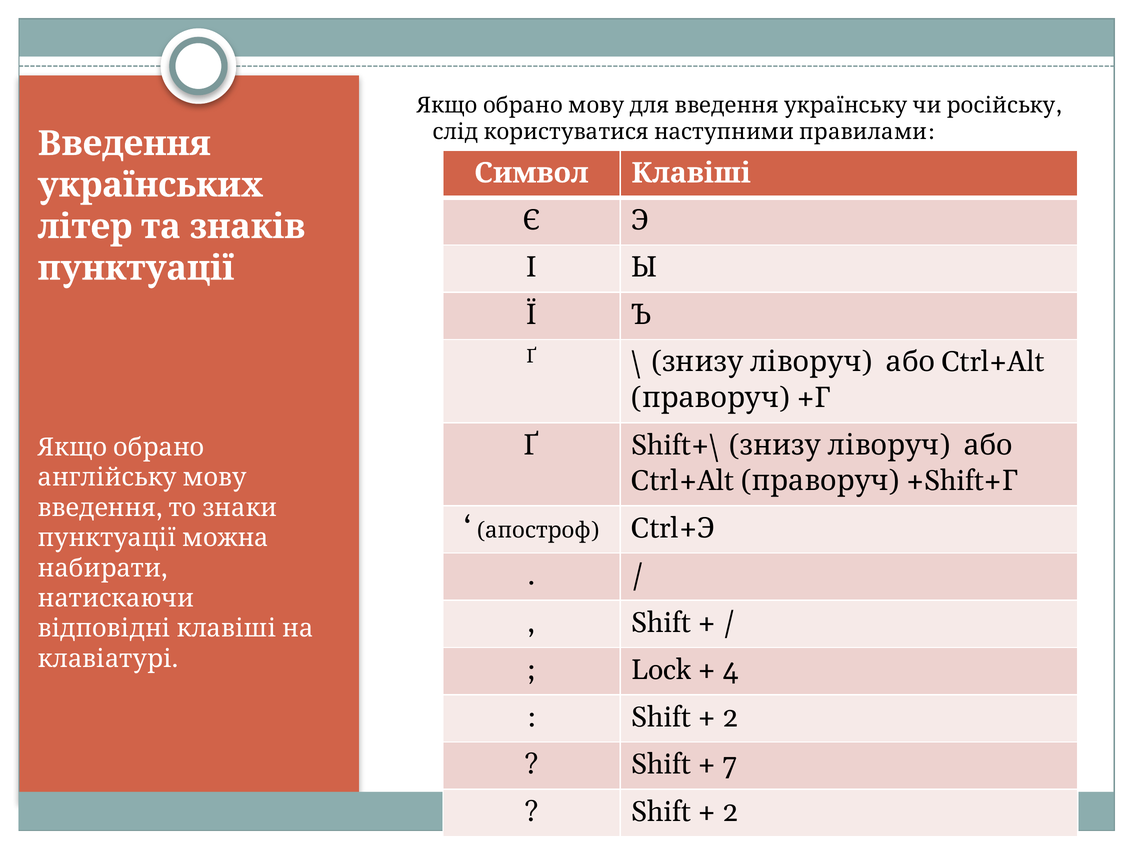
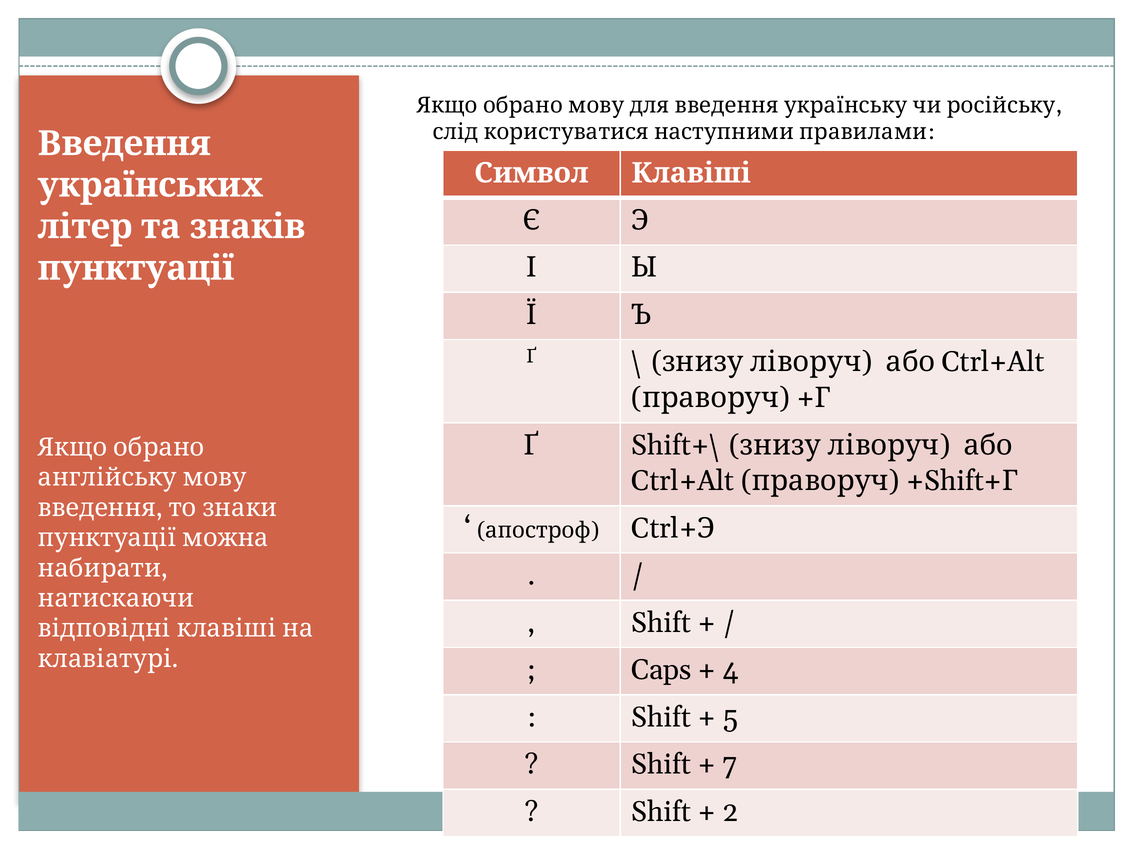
Lock: Lock -> Caps
2 at (731, 718): 2 -> 5
